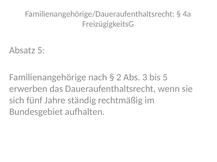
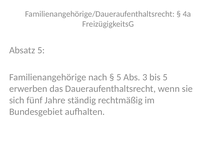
2 at (119, 78): 2 -> 5
